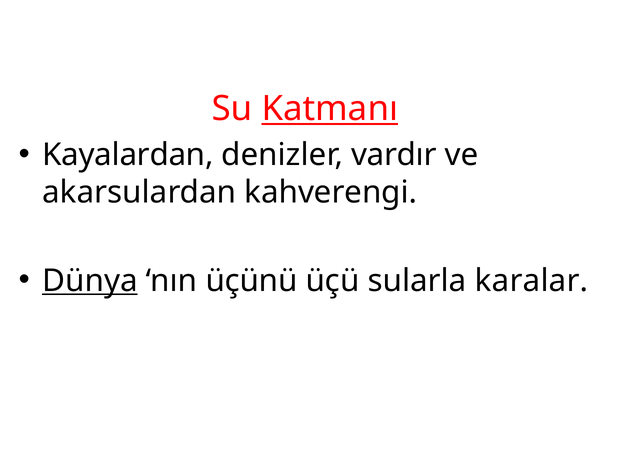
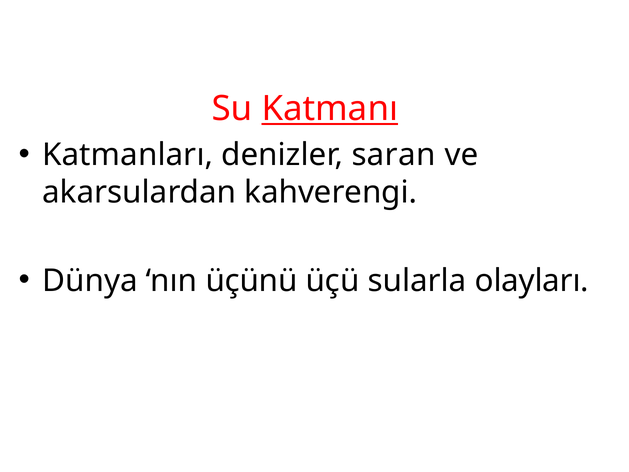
Kayalardan: Kayalardan -> Katmanları
vardır: vardır -> saran
Dünya underline: present -> none
karalar: karalar -> olayları
